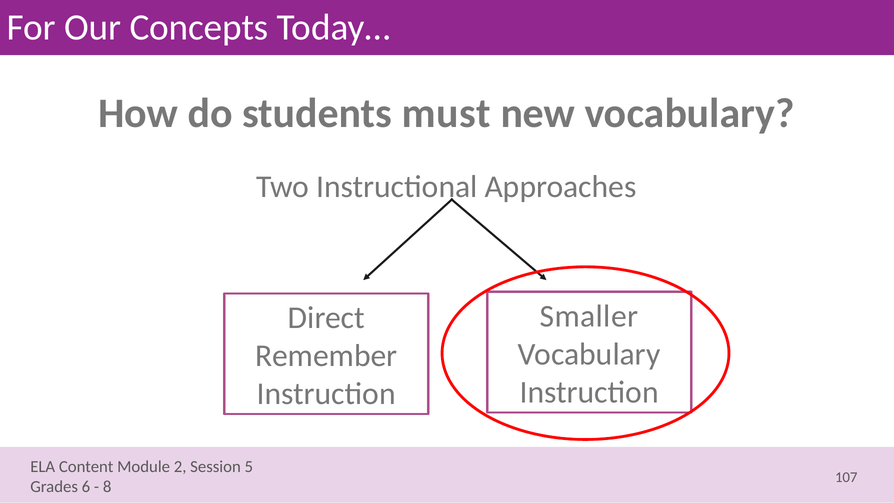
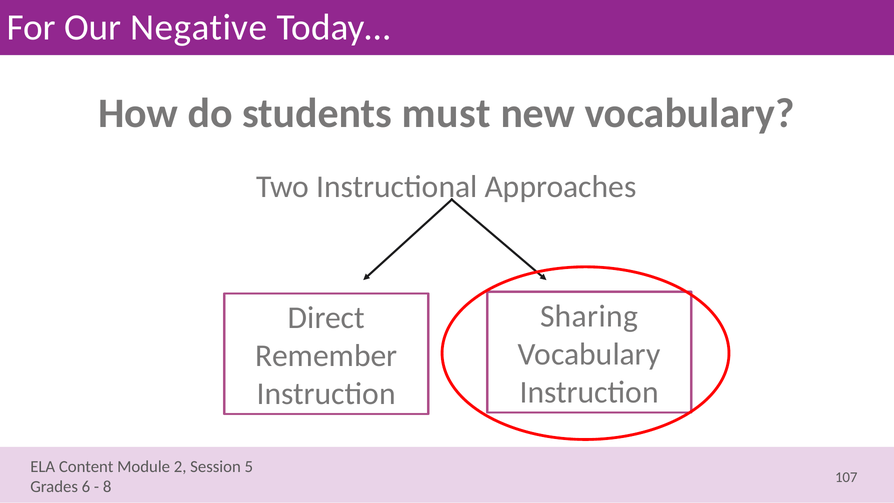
Concepts: Concepts -> Negative
Smaller: Smaller -> Sharing
